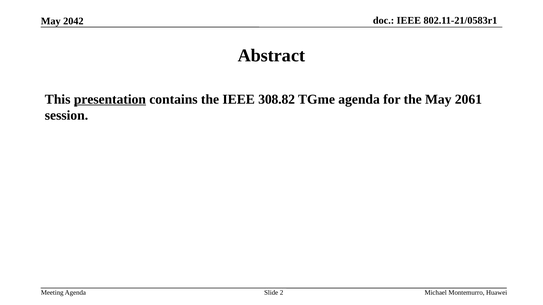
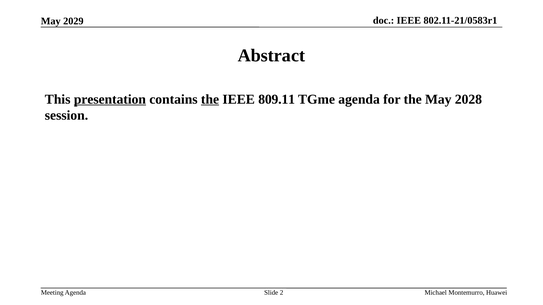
2042: 2042 -> 2029
the at (210, 99) underline: none -> present
308.82: 308.82 -> 809.11
2061: 2061 -> 2028
